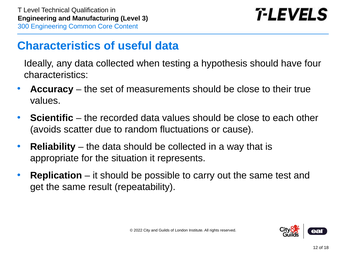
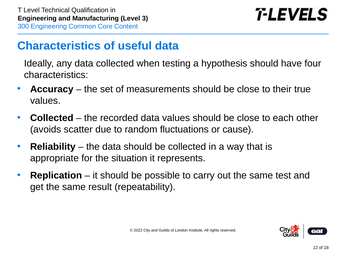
Scientific at (52, 118): Scientific -> Collected
